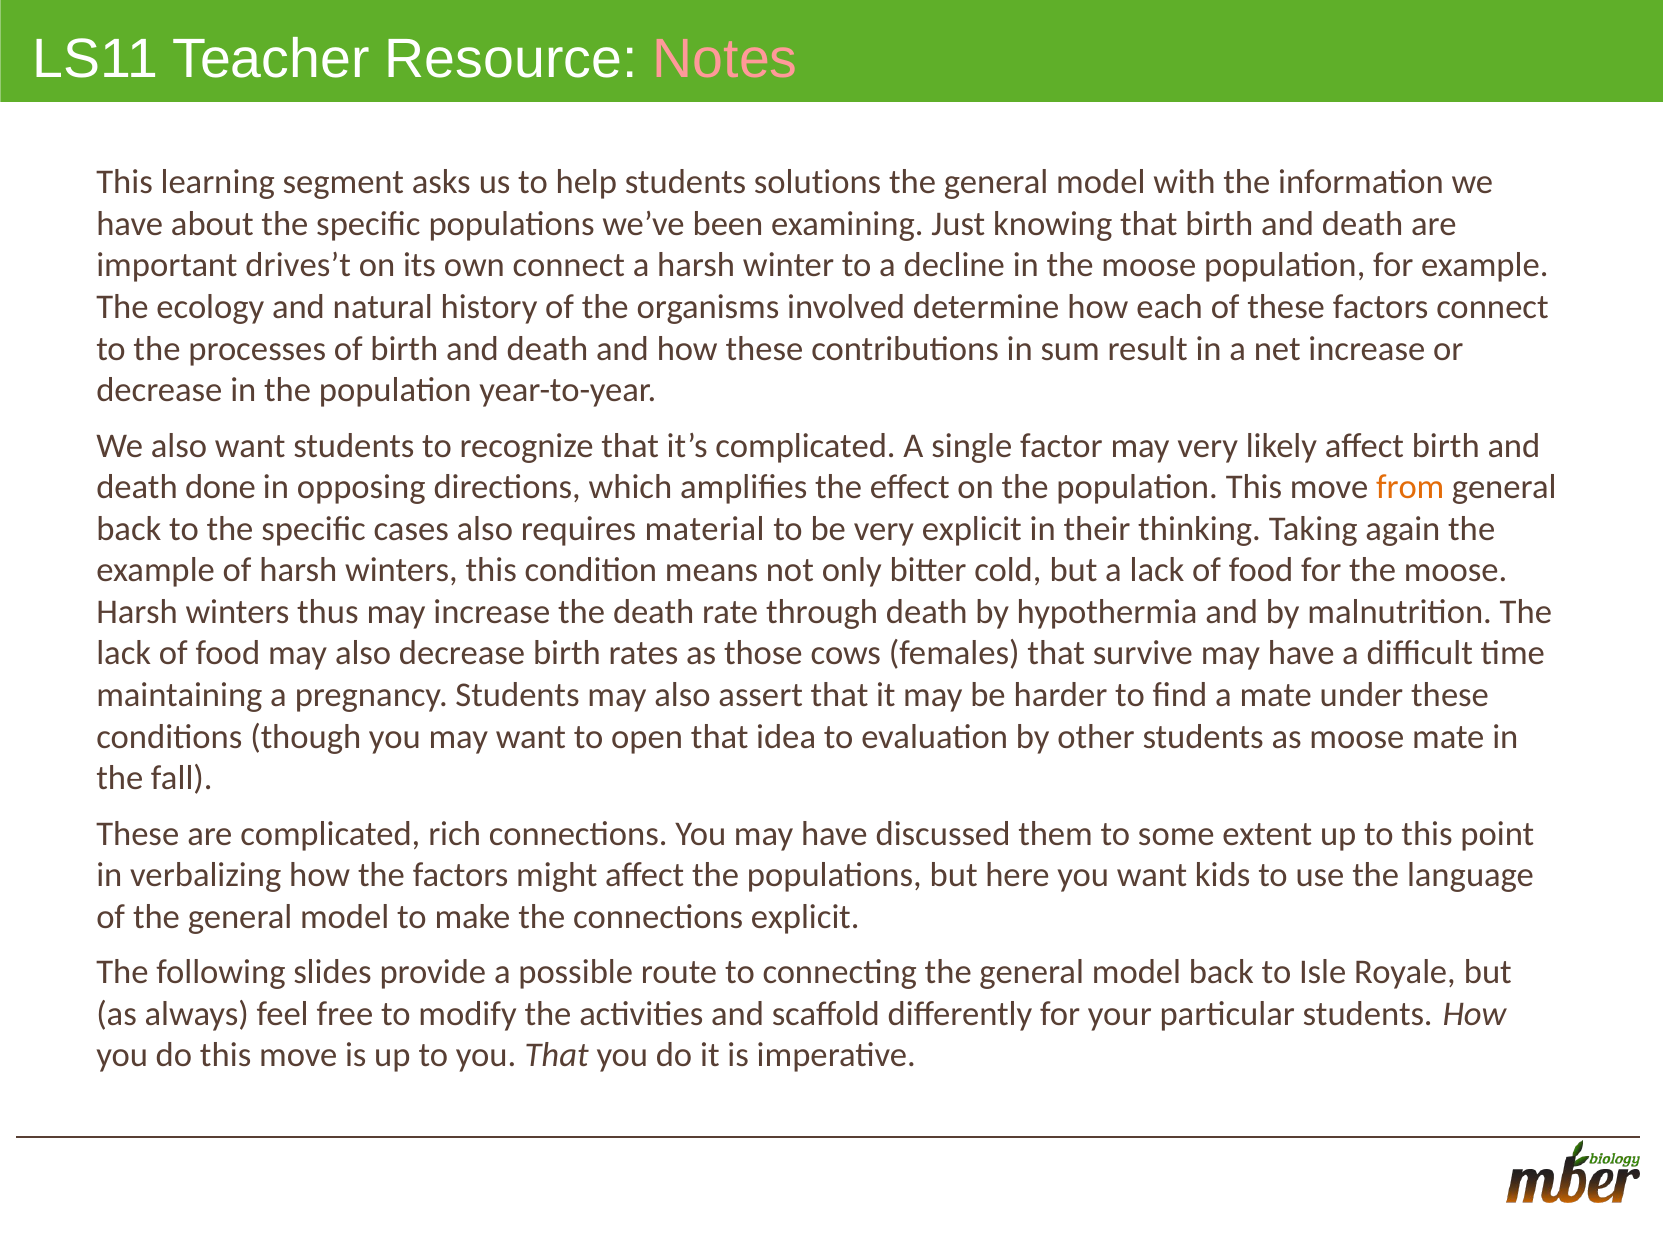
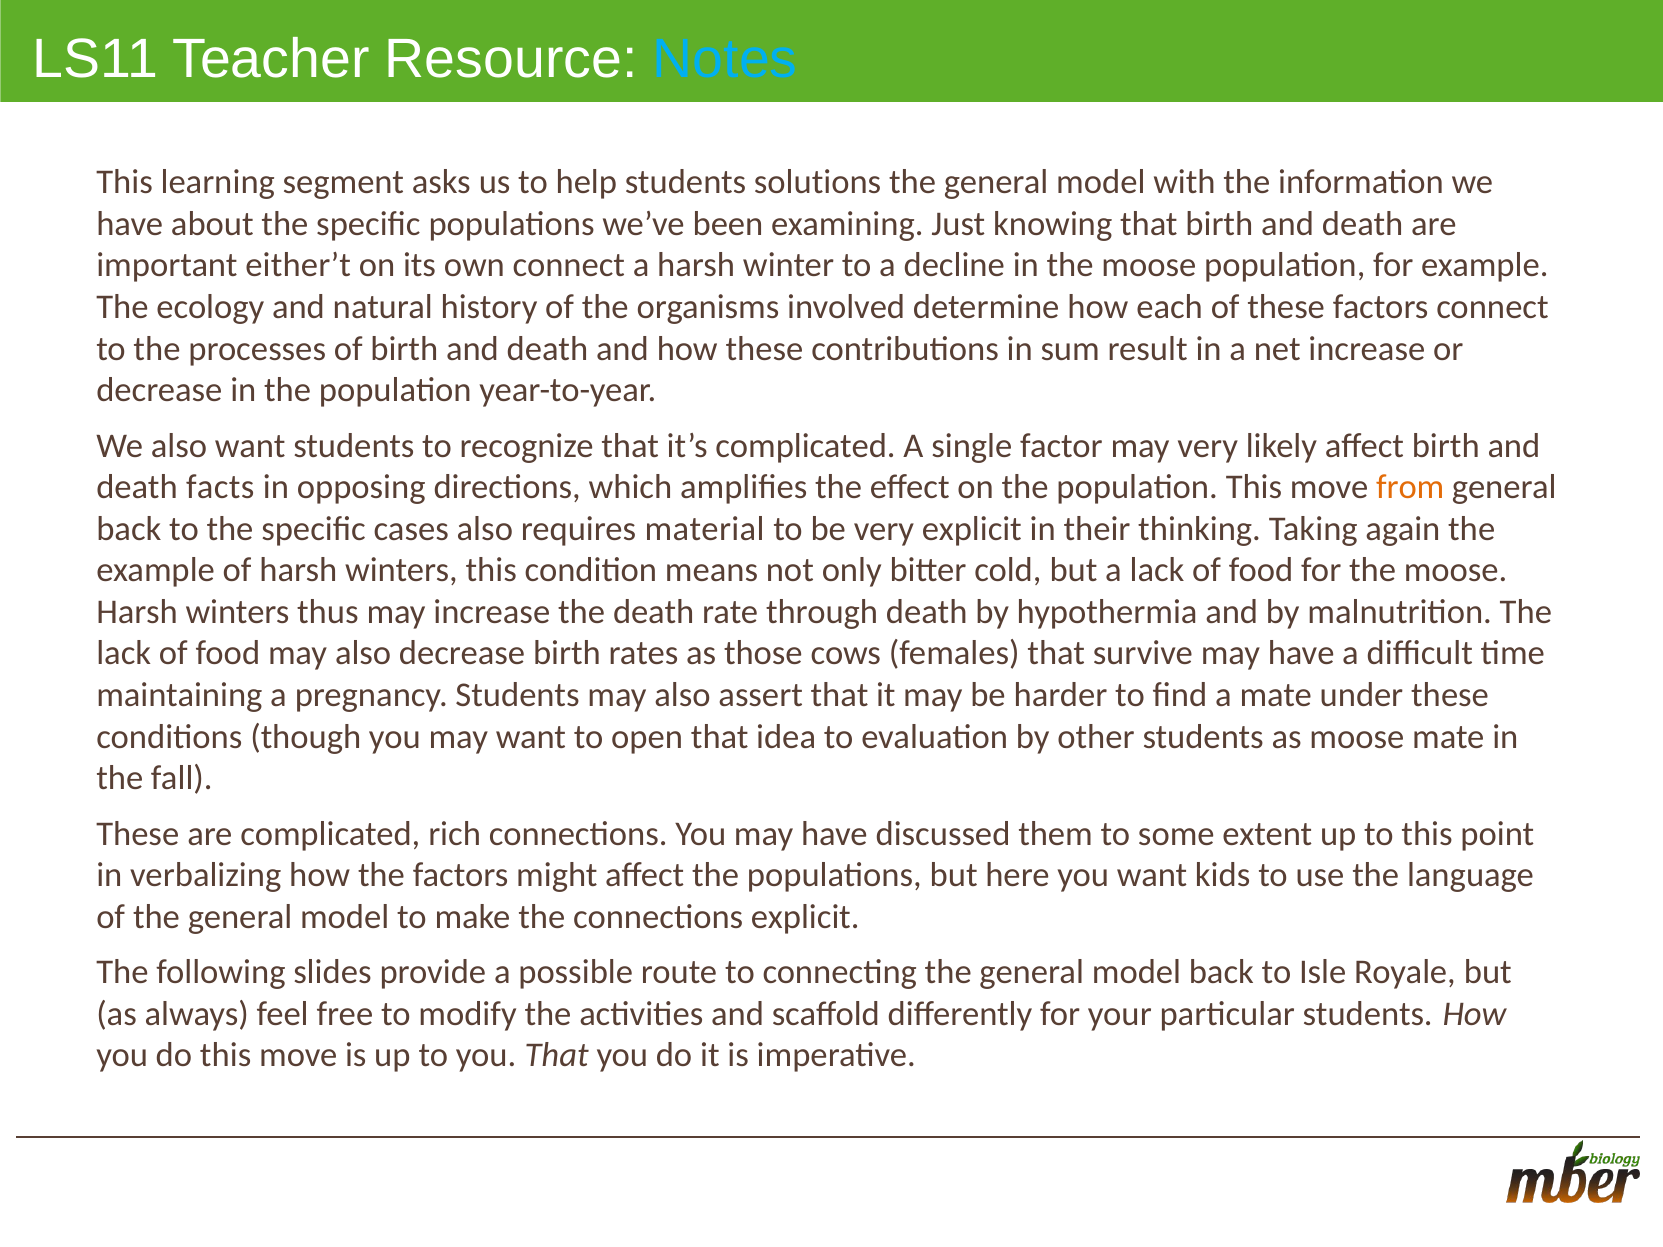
Notes colour: pink -> light blue
drives’t: drives’t -> either’t
done: done -> facts
